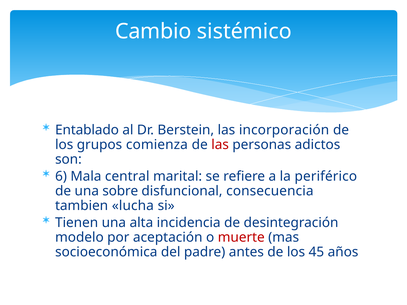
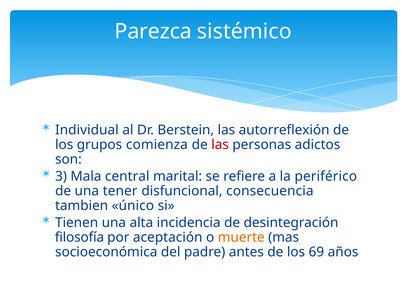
Cambio: Cambio -> Parezca
Entablado: Entablado -> Individual
incorporación: incorporación -> autorreflexión
6: 6 -> 3
sobre: sobre -> tener
lucha: lucha -> único
modelo: modelo -> filosofía
muerte colour: red -> orange
45: 45 -> 69
